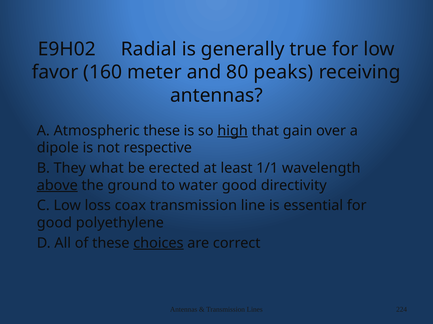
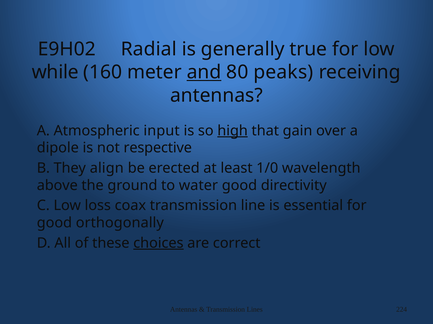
favor: favor -> while
and underline: none -> present
Atmospheric these: these -> input
what: what -> align
1/1: 1/1 -> 1/0
above underline: present -> none
polyethylene: polyethylene -> orthogonally
